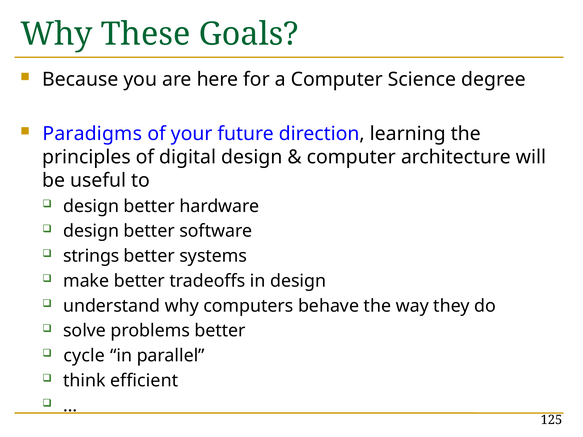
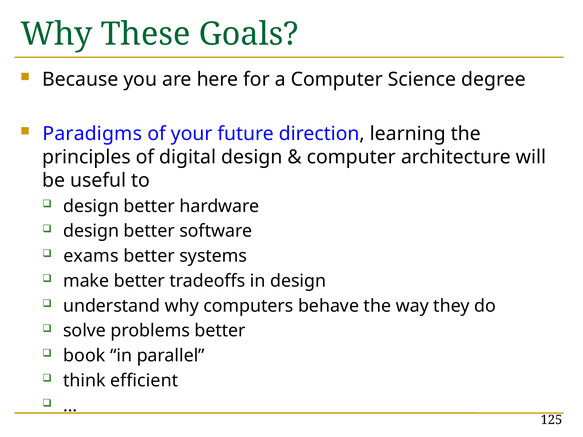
strings: strings -> exams
cycle: cycle -> book
